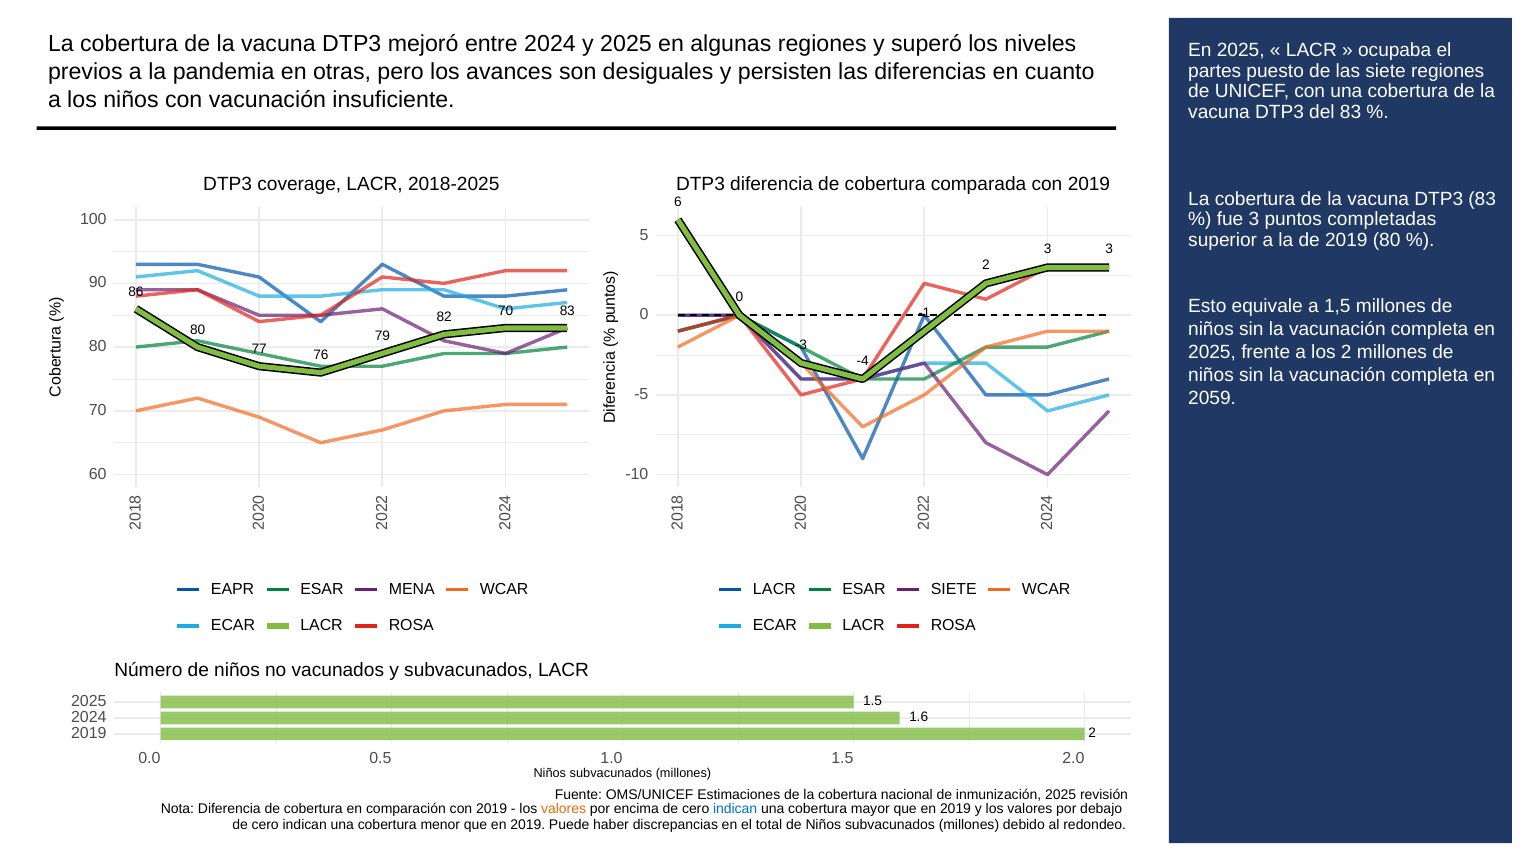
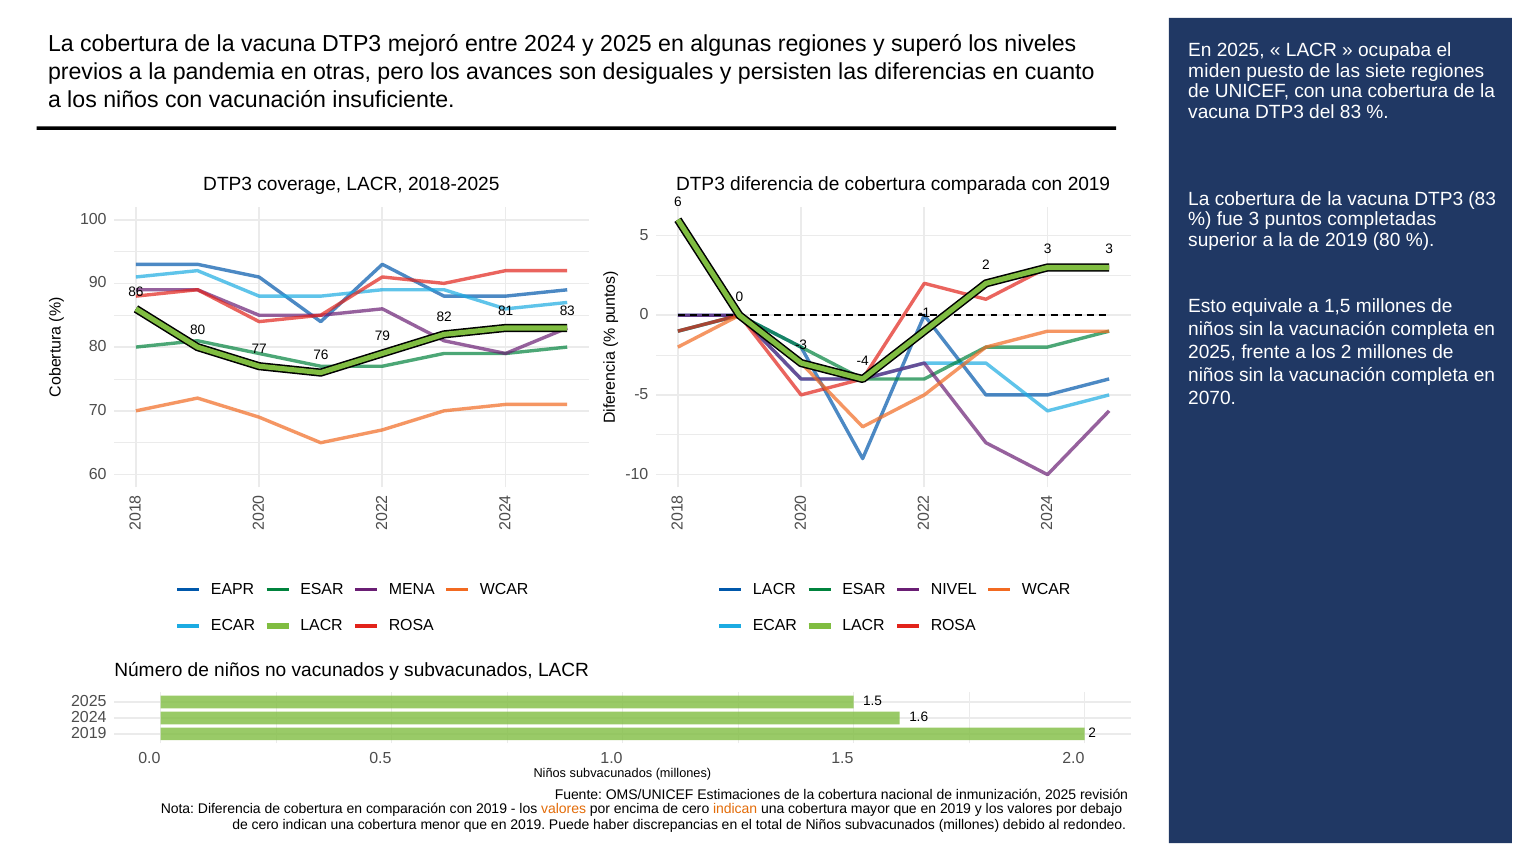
partes: partes -> miden
82 70: 70 -> 81
2059: 2059 -> 2070
SIETE at (954, 589): SIETE -> NIVEL
indican at (735, 809) colour: blue -> orange
